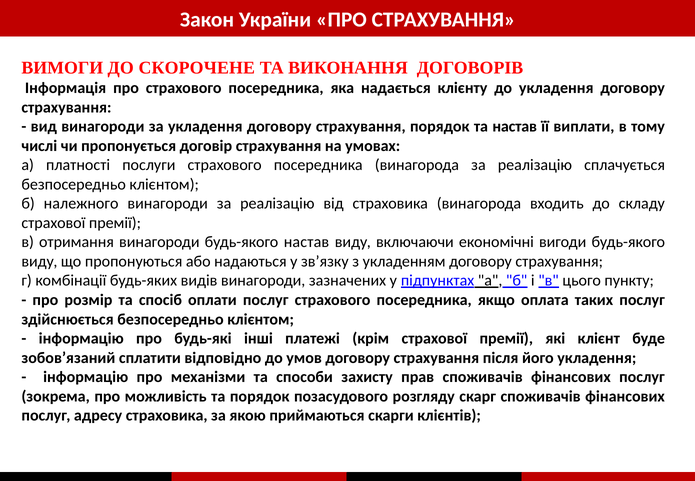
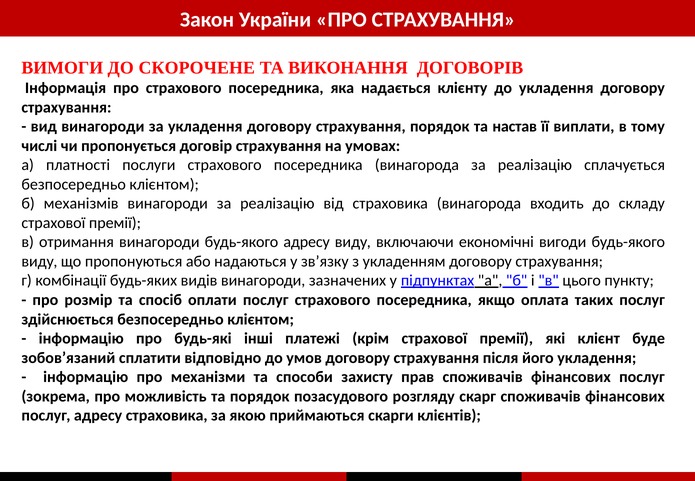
належного: належного -> механізмів
будь-якого настав: настав -> адресу
